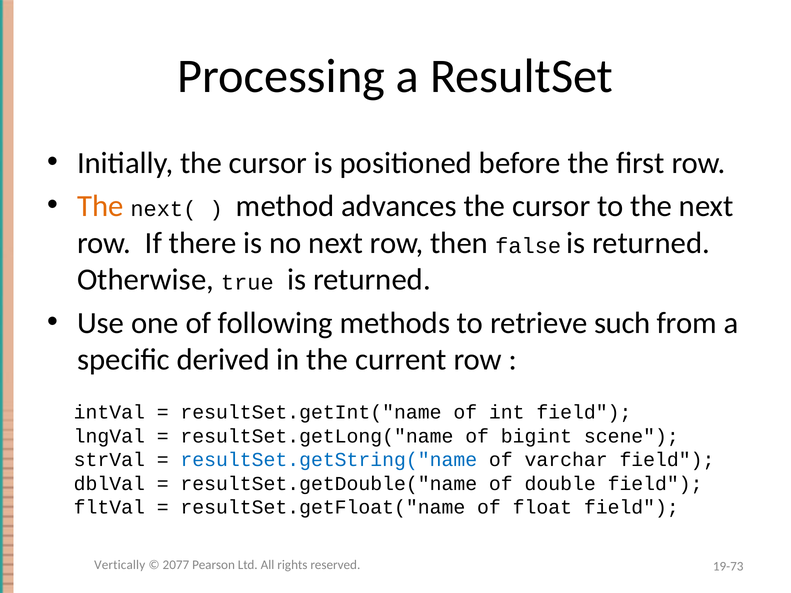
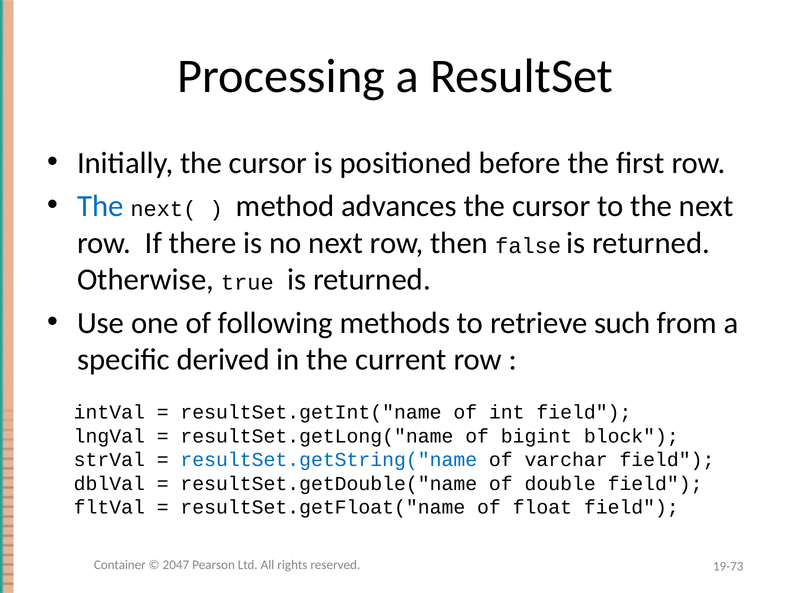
The at (100, 206) colour: orange -> blue
scene: scene -> block
Vertically: Vertically -> Container
2077: 2077 -> 2047
